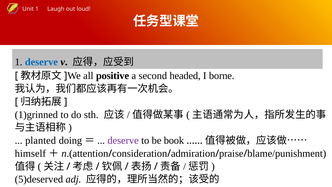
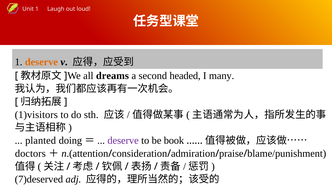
deserve at (41, 62) colour: blue -> orange
positive: positive -> dreams
borne: borne -> many
1)grinned: 1)grinned -> 1)visitors
himself: himself -> doctors
5)deserved: 5)deserved -> 7)deserved
